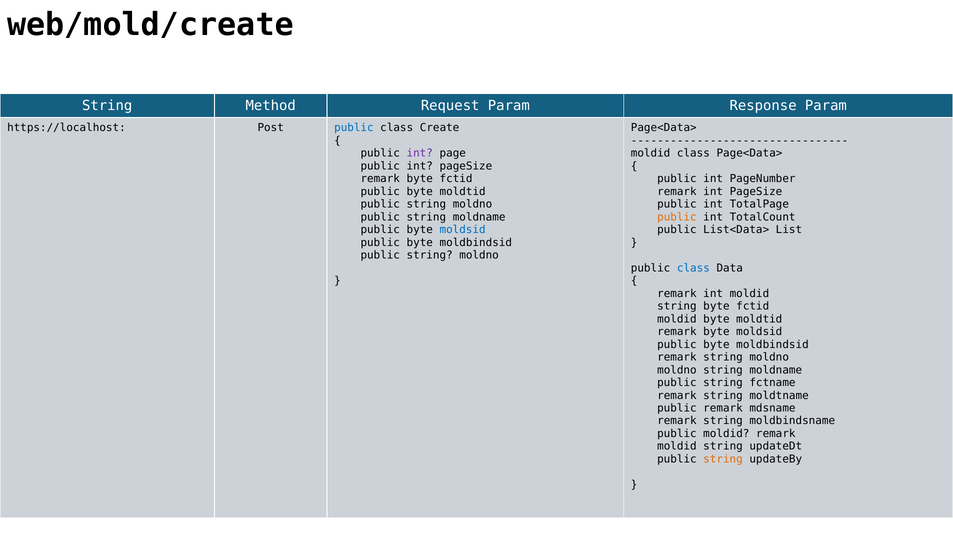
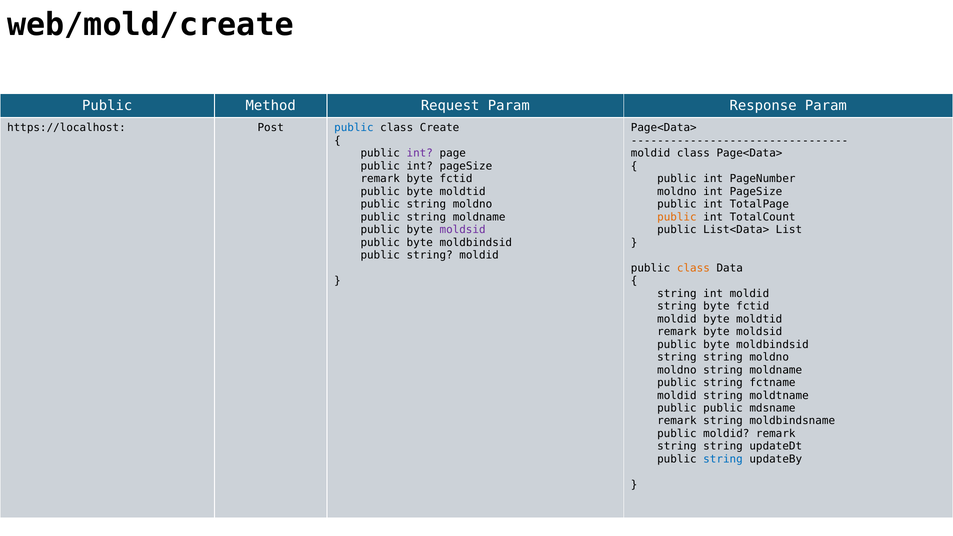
String at (107, 106): String -> Public
remark at (677, 191): remark -> moldno
moldsid at (463, 230) colour: blue -> purple
moldno at (479, 255): moldno -> moldid
class at (693, 268) colour: blue -> orange
remark at (677, 293): remark -> string
remark at (677, 357): remark -> string
remark at (677, 395): remark -> moldid
public remark: remark -> public
moldid at (677, 446): moldid -> string
string at (723, 459) colour: orange -> blue
